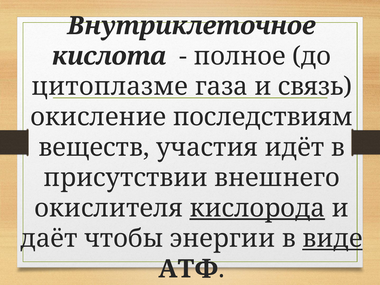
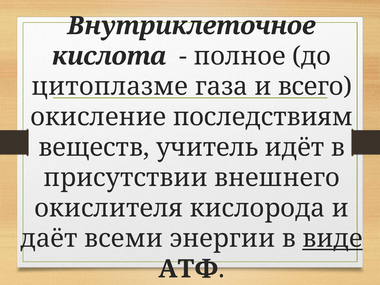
связь: связь -> всего
участия: участия -> учитель
кислорода underline: present -> none
чтобы: чтобы -> всеми
